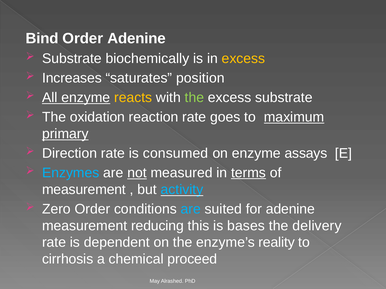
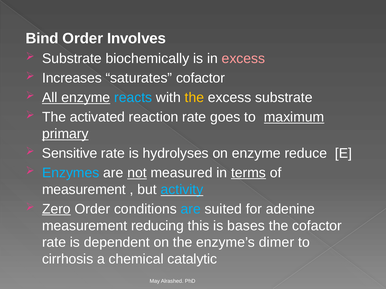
Order Adenine: Adenine -> Involves
excess at (243, 59) colour: yellow -> pink
saturates position: position -> cofactor
reacts colour: yellow -> light blue
the at (194, 98) colour: light green -> yellow
oxidation: oxidation -> activated
Direction: Direction -> Sensitive
consumed: consumed -> hydrolyses
assays: assays -> reduce
Zero underline: none -> present
the delivery: delivery -> cofactor
reality: reality -> dimer
proceed: proceed -> catalytic
